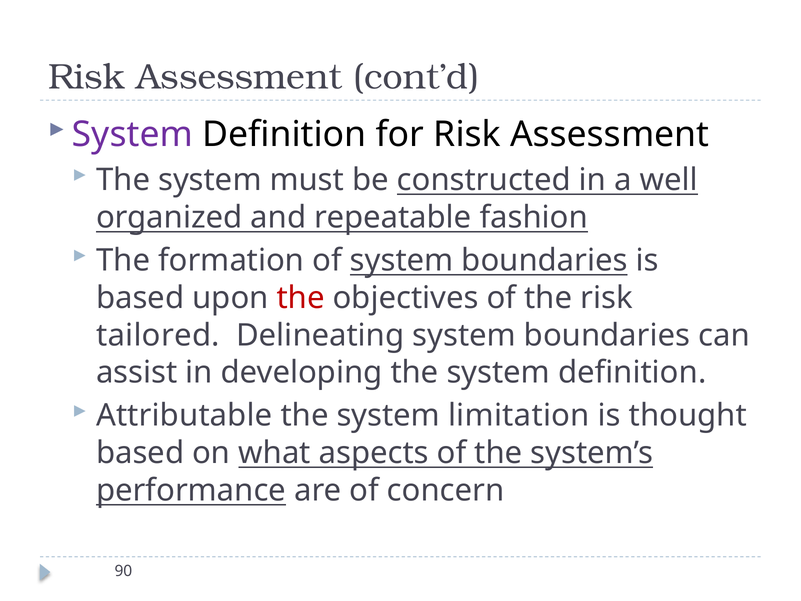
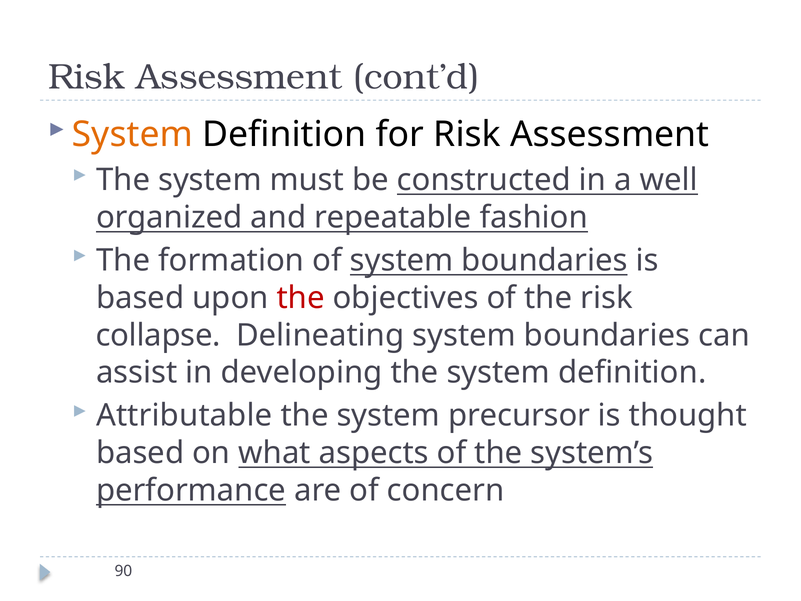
System at (132, 135) colour: purple -> orange
tailored: tailored -> collapse
limitation: limitation -> precursor
